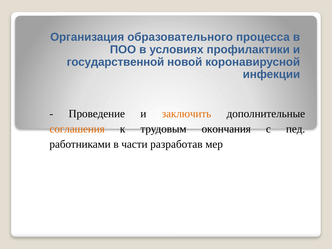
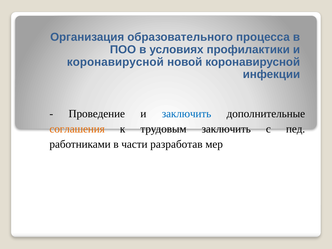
государственной at (115, 62): государственной -> коронавирусной
заключить at (187, 114) colour: orange -> blue
трудовым окончания: окончания -> заключить
